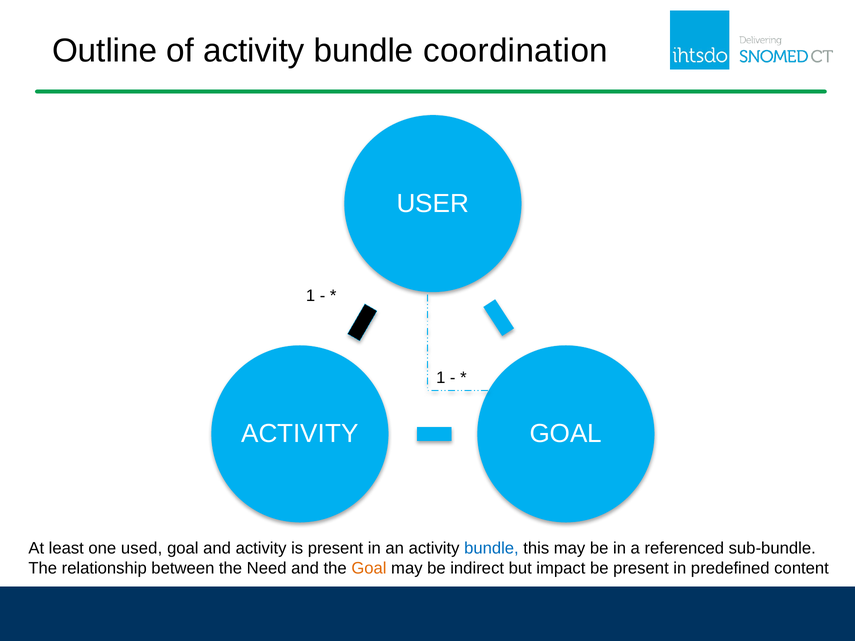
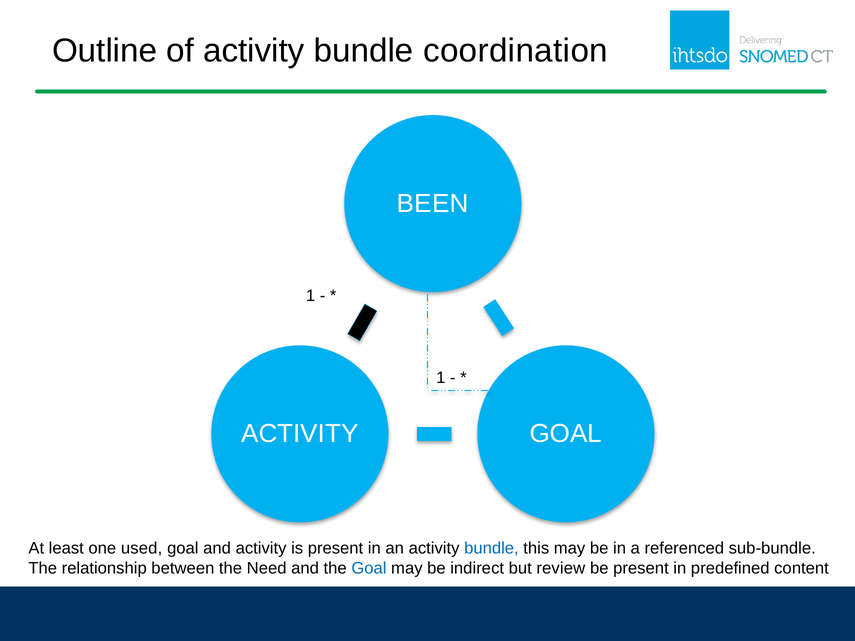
USER: USER -> BEEN
Goal at (369, 569) colour: orange -> blue
impact: impact -> review
